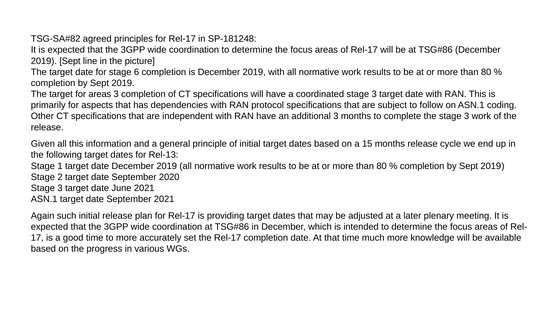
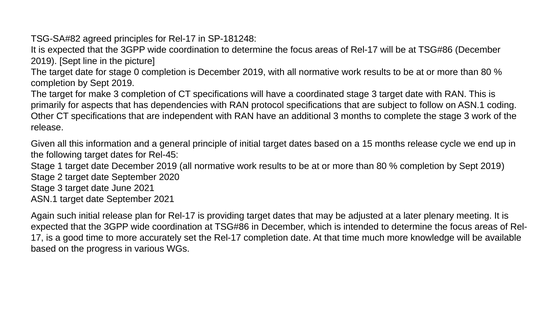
6: 6 -> 0
for areas: areas -> make
Rel-13: Rel-13 -> Rel-45
